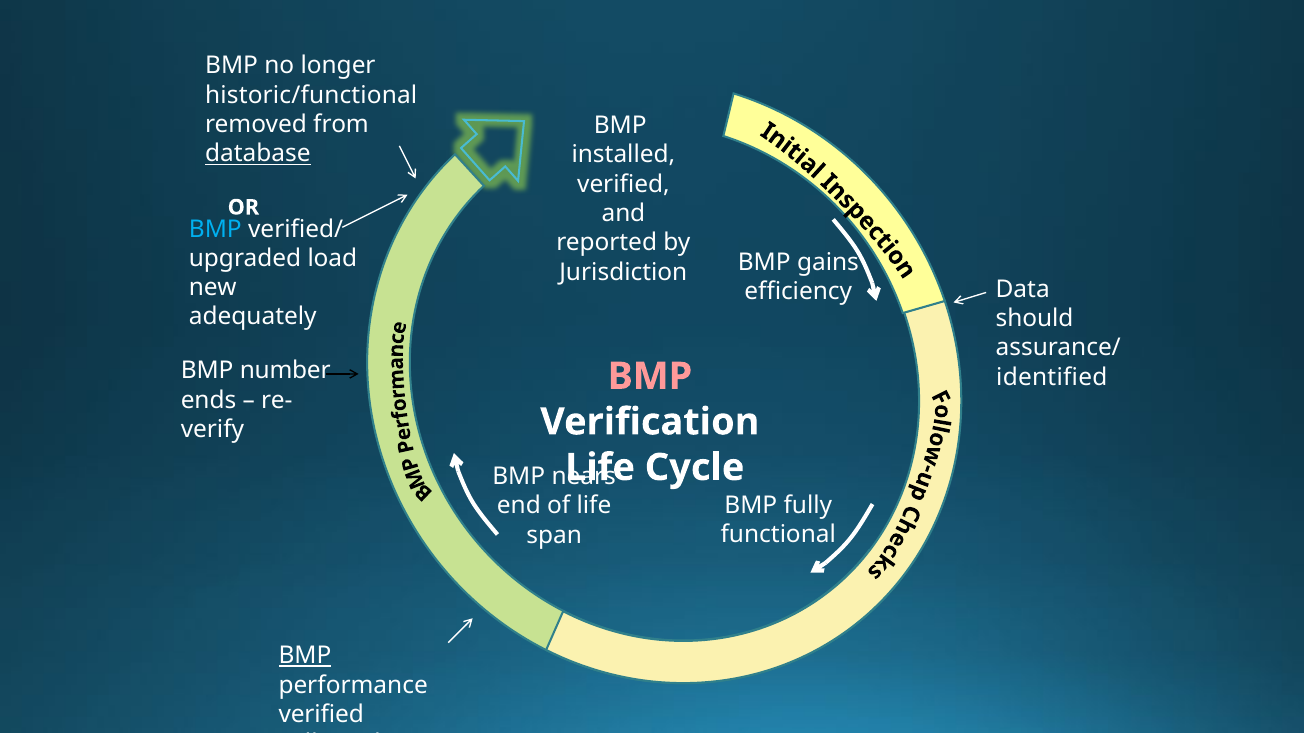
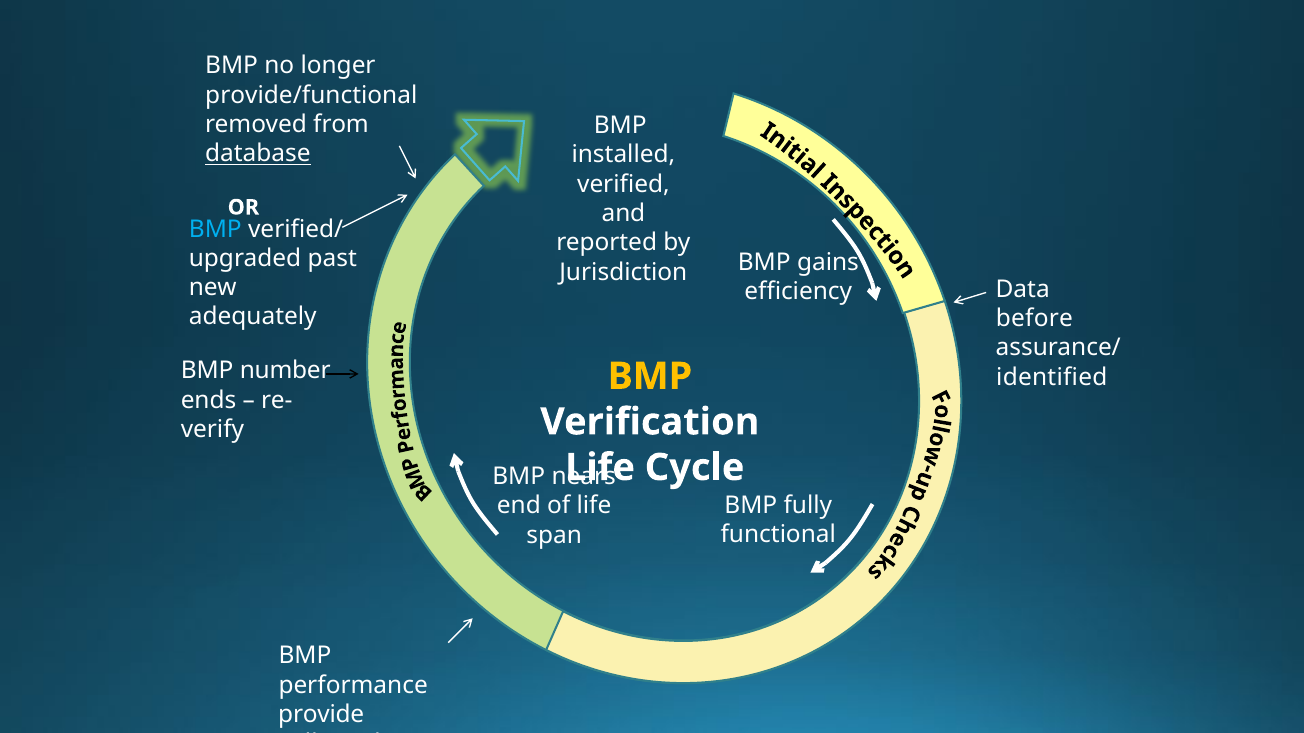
historic/functional: historic/functional -> provide/functional
load: load -> past
should: should -> before
BMP at (650, 377) colour: pink -> yellow
BMP at (305, 656) underline: present -> none
verified at (321, 715): verified -> provide
